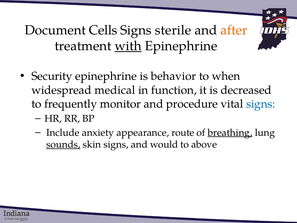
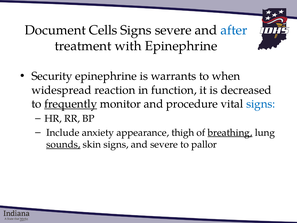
Signs sterile: sterile -> severe
after colour: orange -> blue
with underline: present -> none
behavior: behavior -> warrants
medical: medical -> reaction
frequently underline: none -> present
route: route -> thigh
and would: would -> severe
above: above -> pallor
